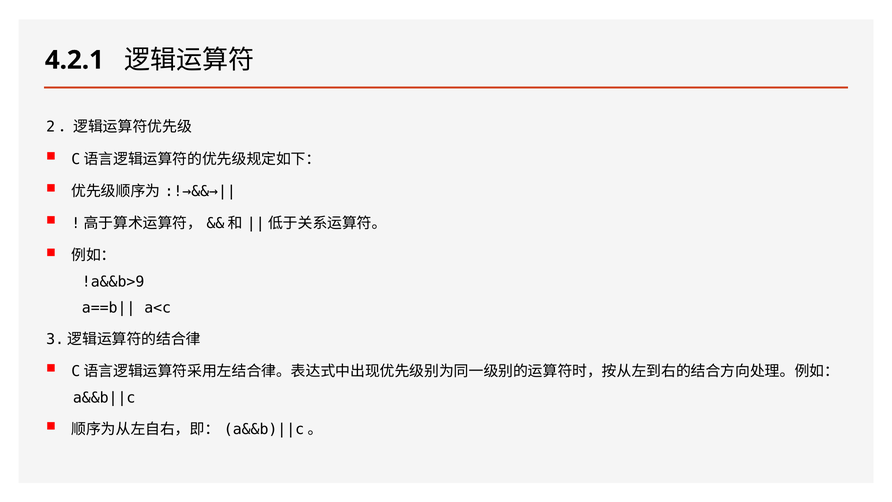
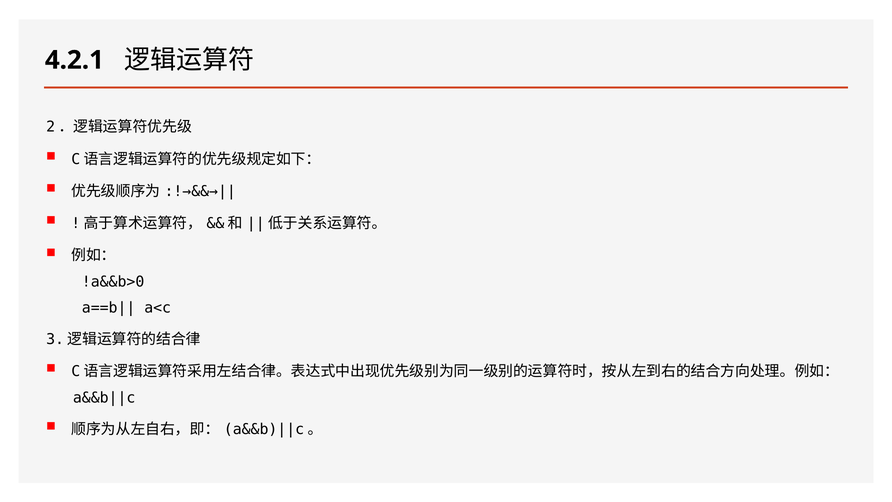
!a&&b>9: !a&&b>9 -> !a&&b>0
